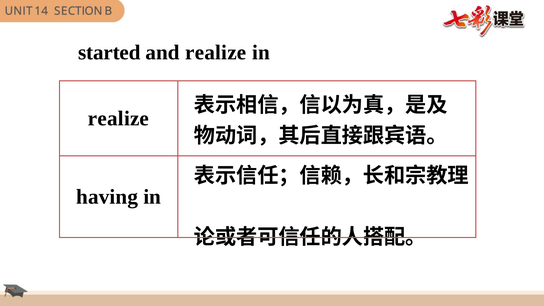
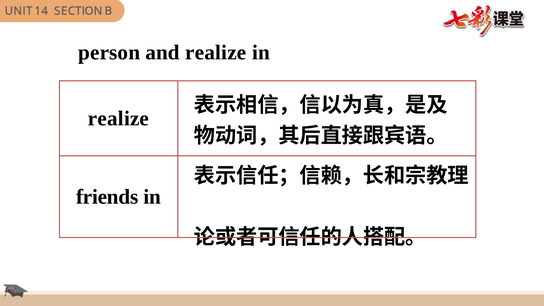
started: started -> person
having: having -> friends
